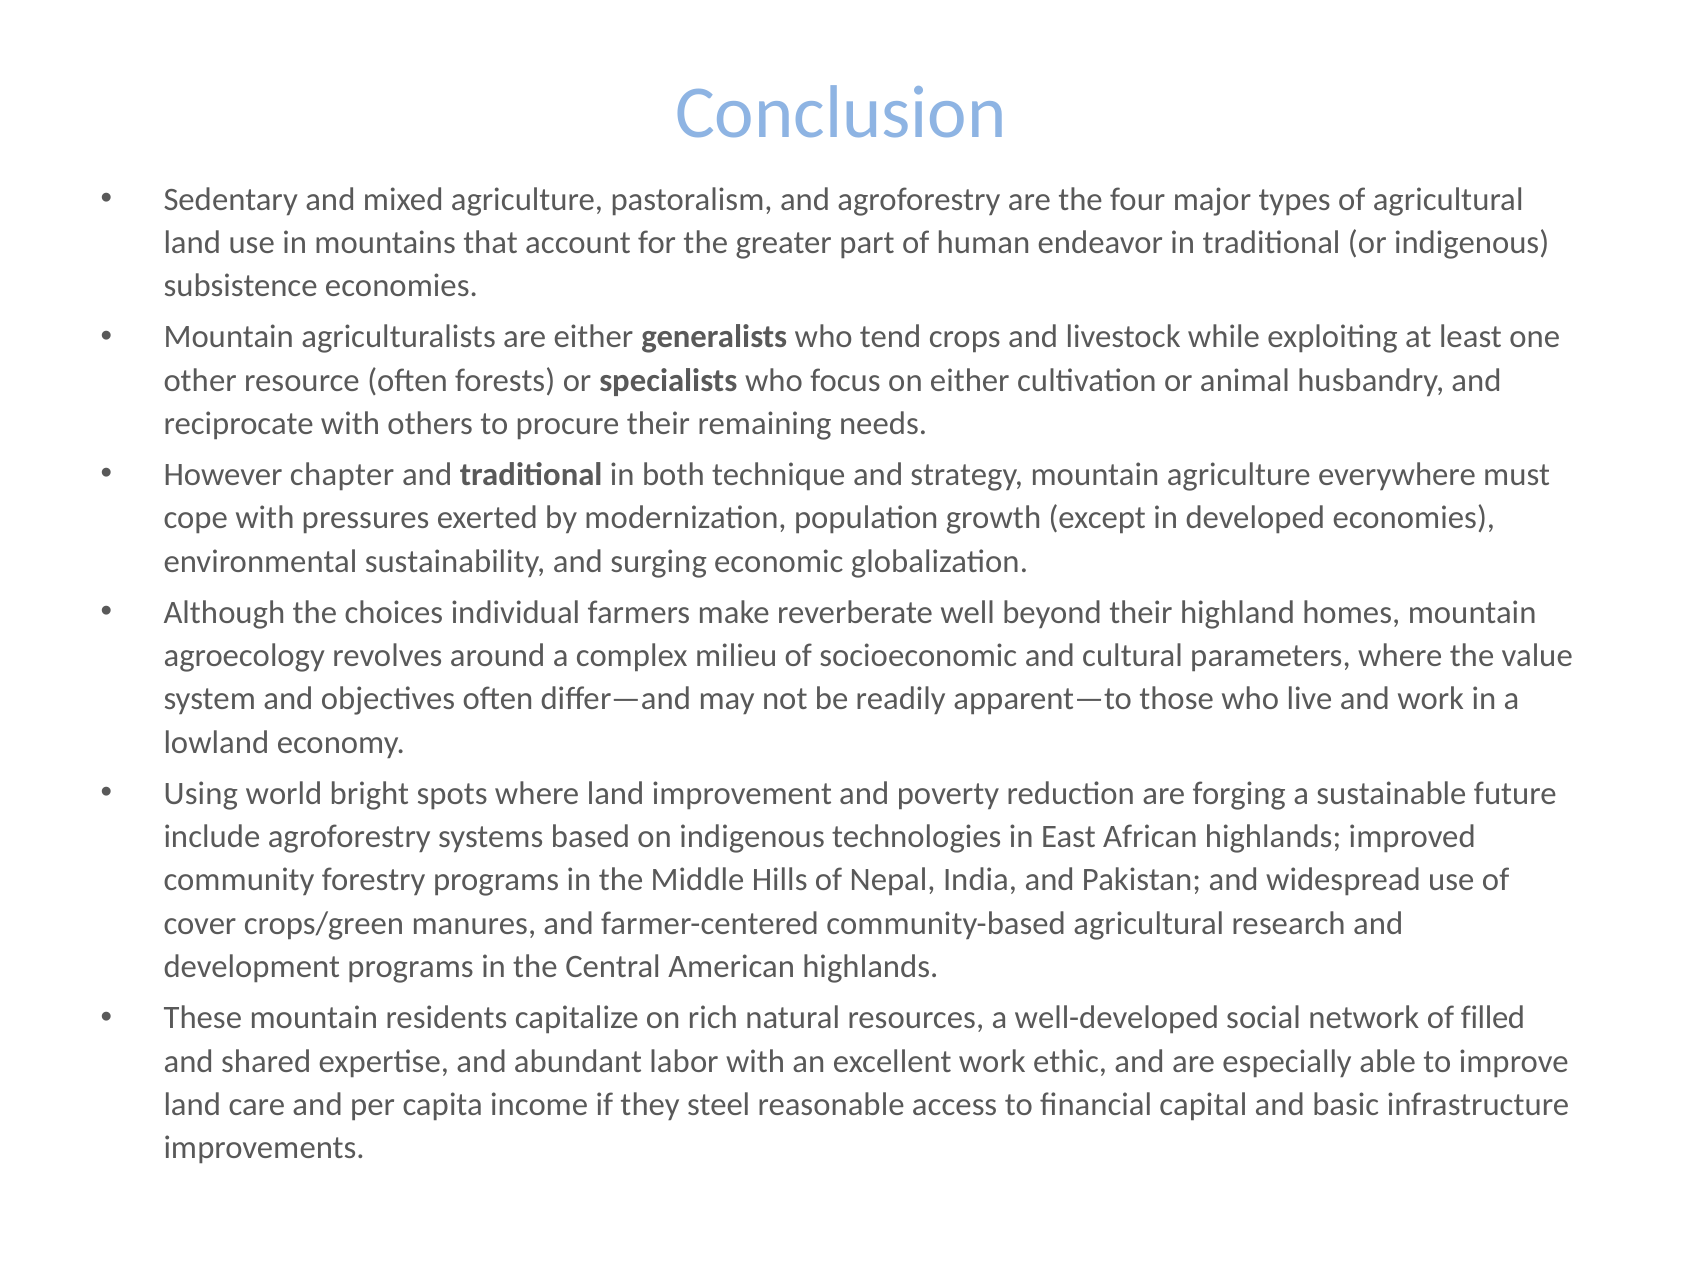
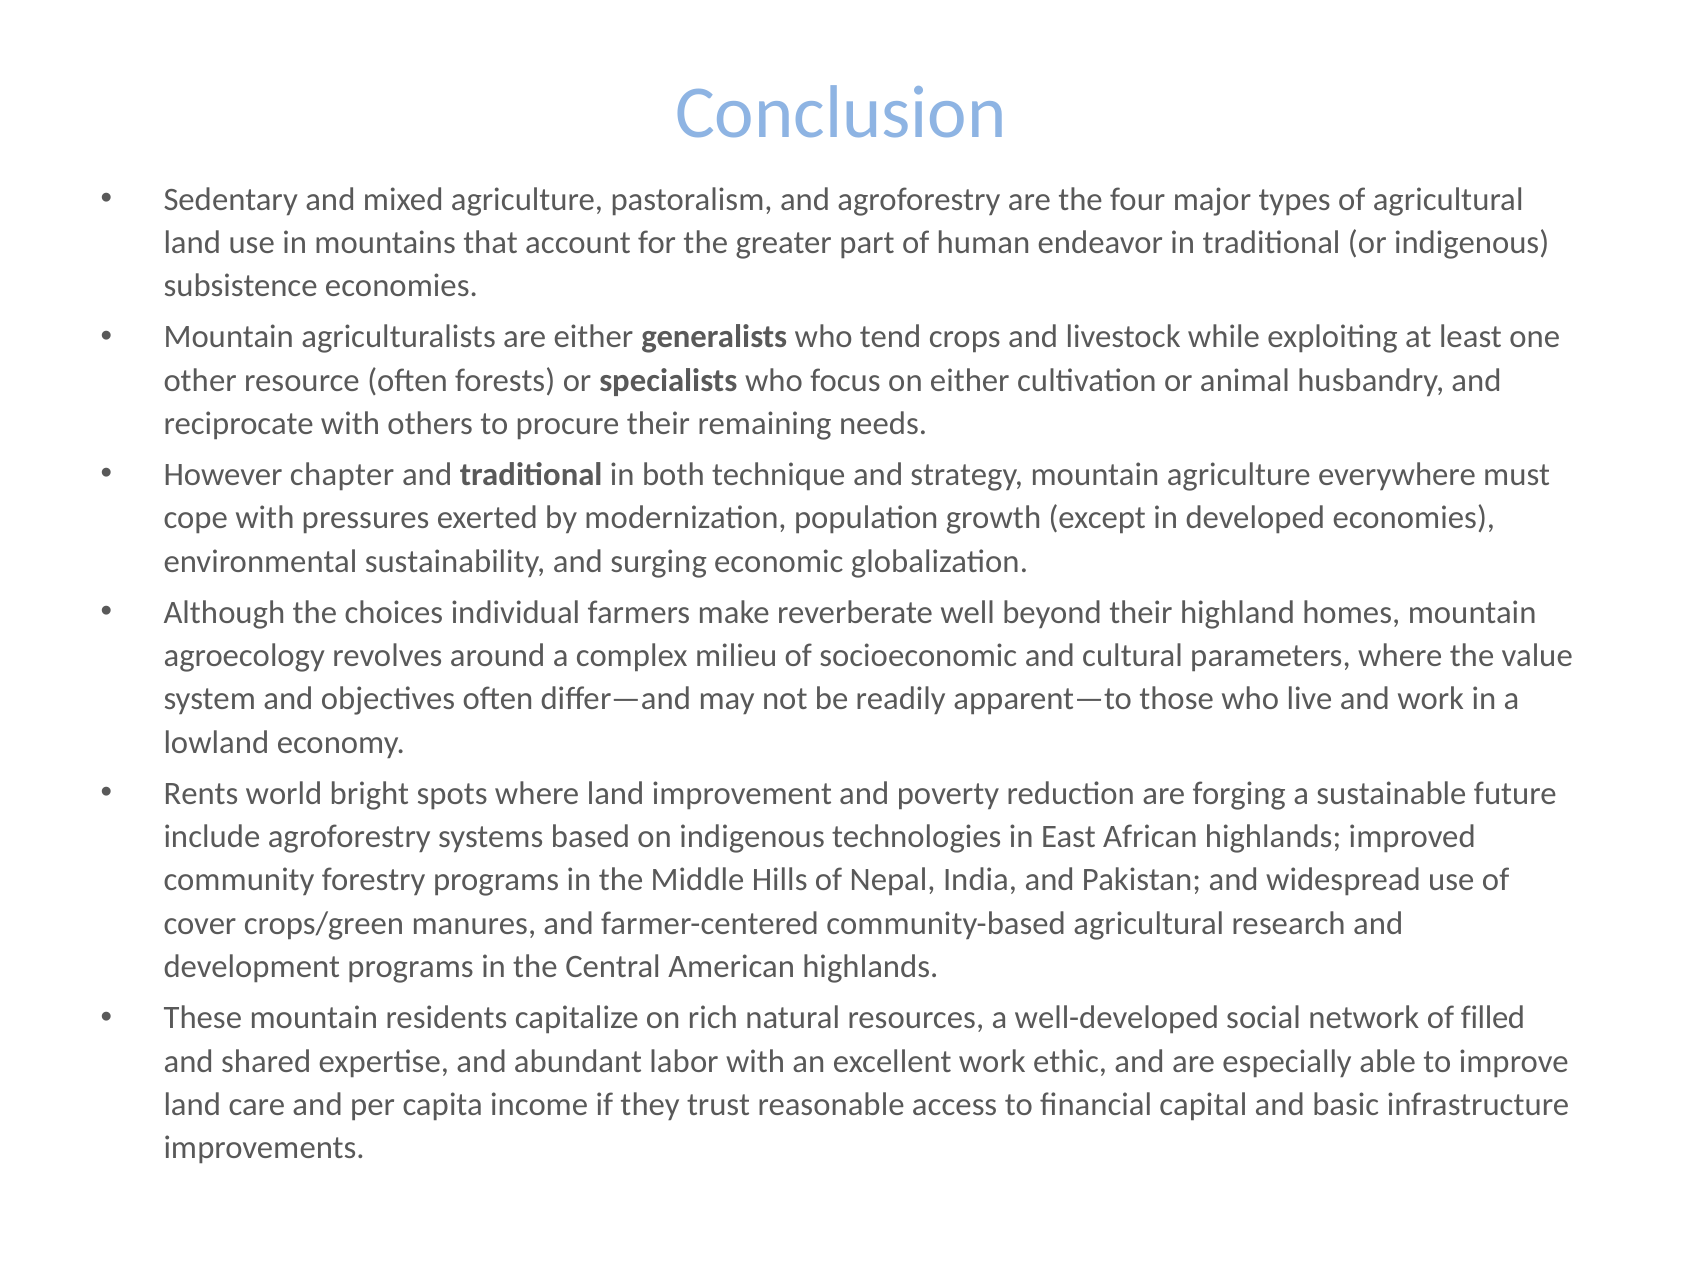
Using: Using -> Rents
steel: steel -> trust
